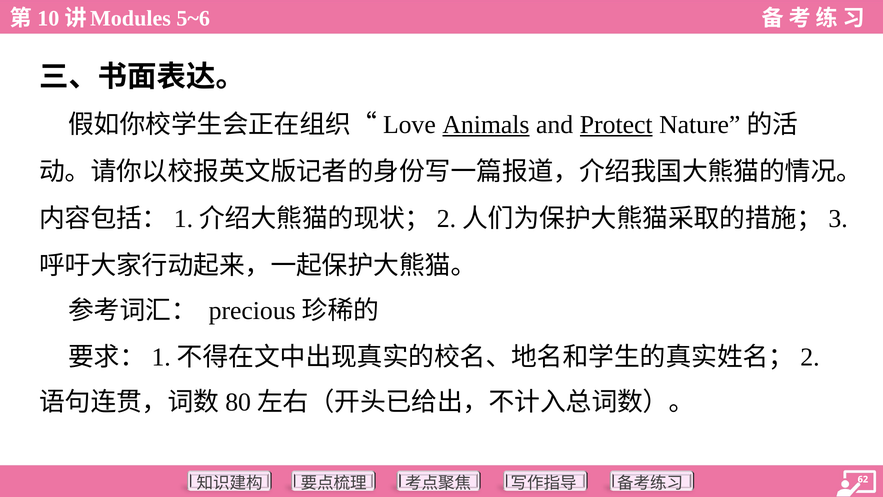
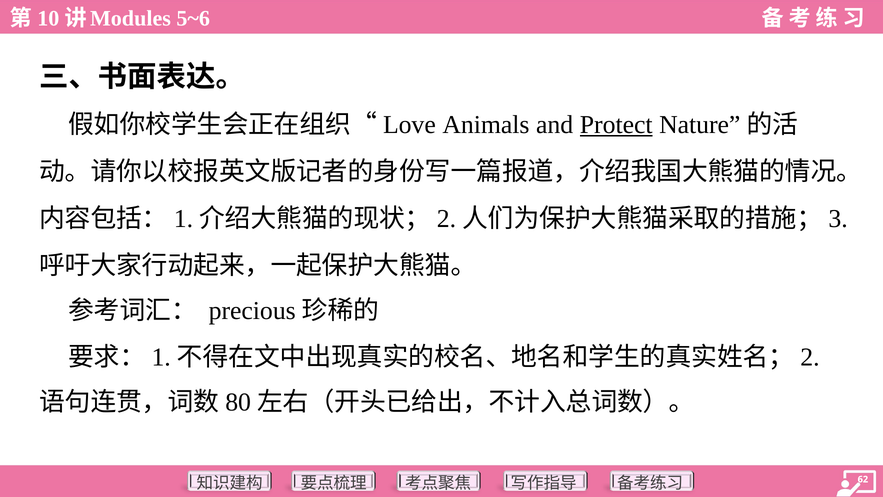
Animals underline: present -> none
